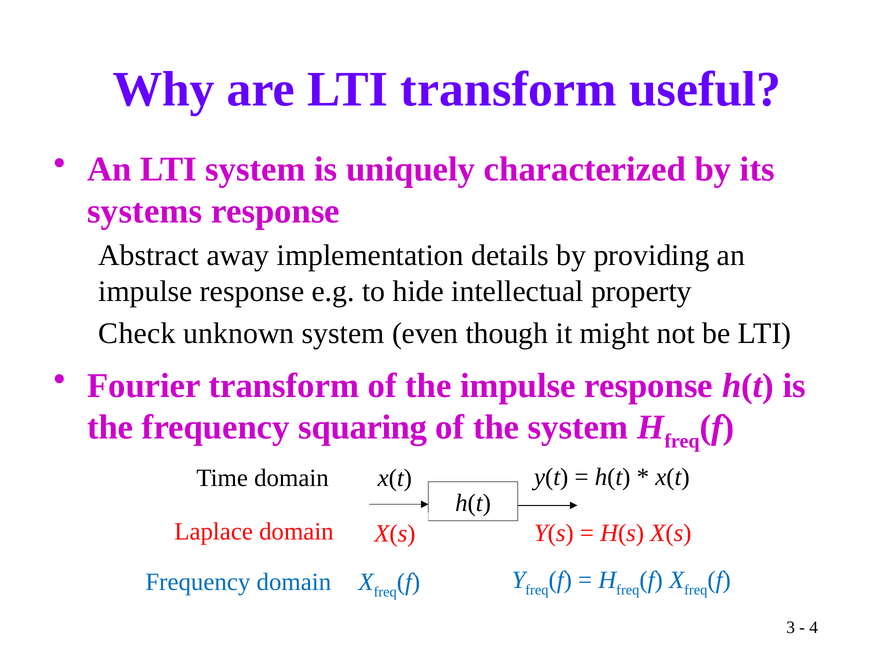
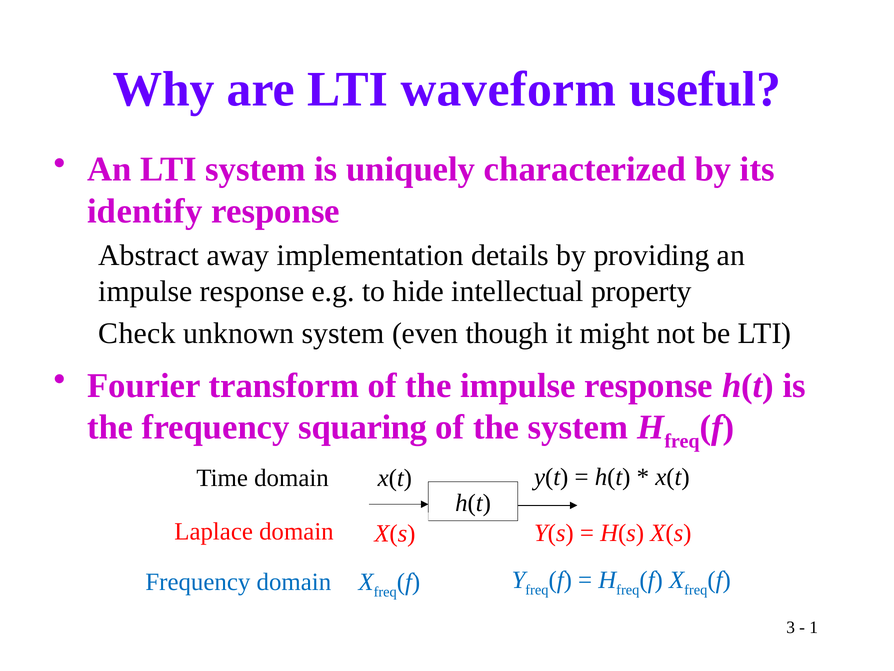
LTI transform: transform -> waveform
systems: systems -> identify
4: 4 -> 1
